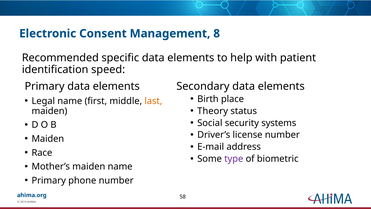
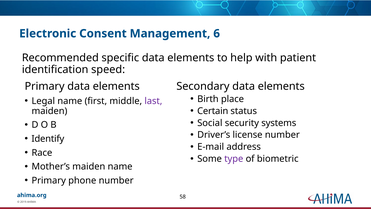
8: 8 -> 6
last colour: orange -> purple
Theory: Theory -> Certain
Maiden at (48, 139): Maiden -> Identify
